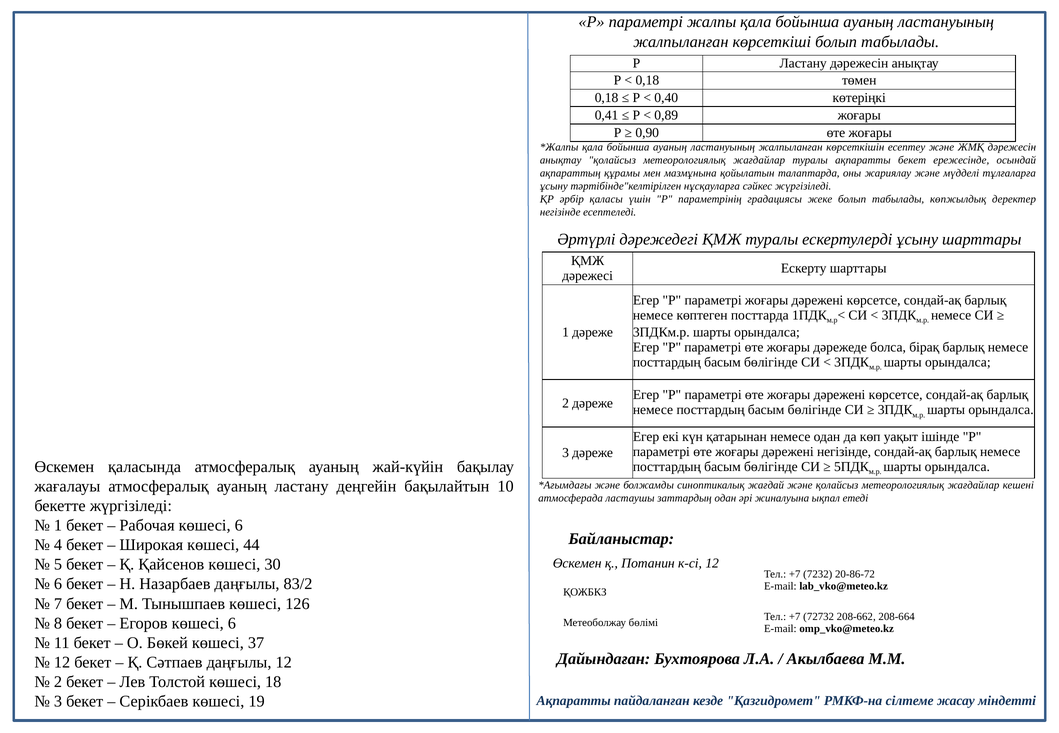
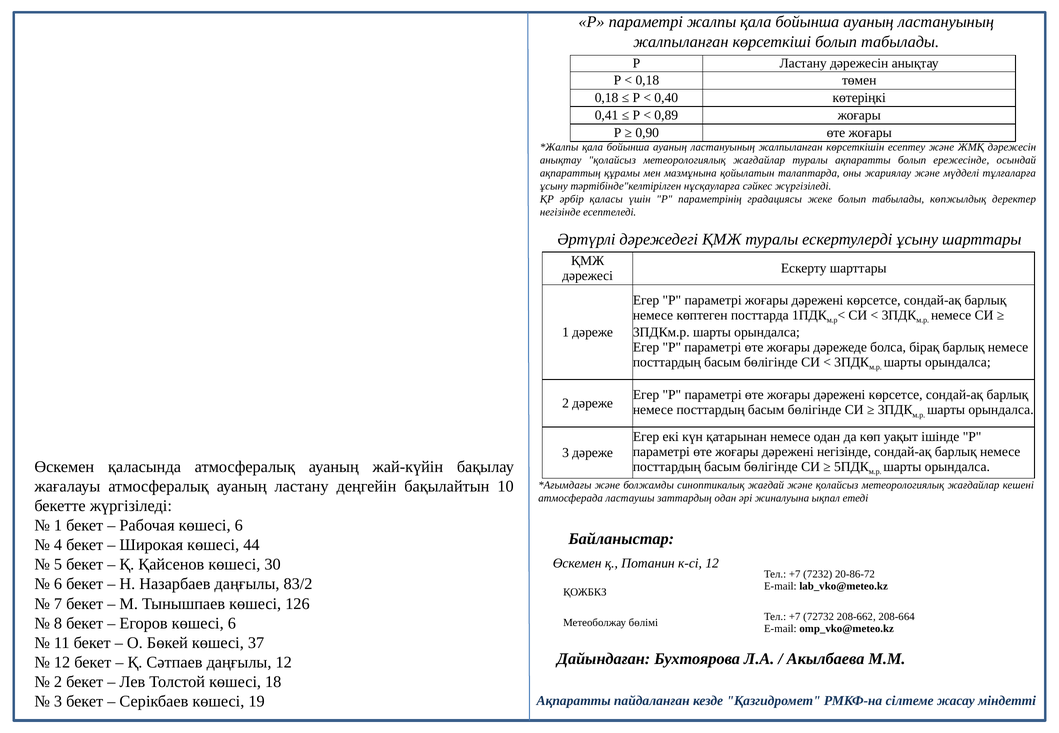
ақпаратты бекет: бекет -> болып
